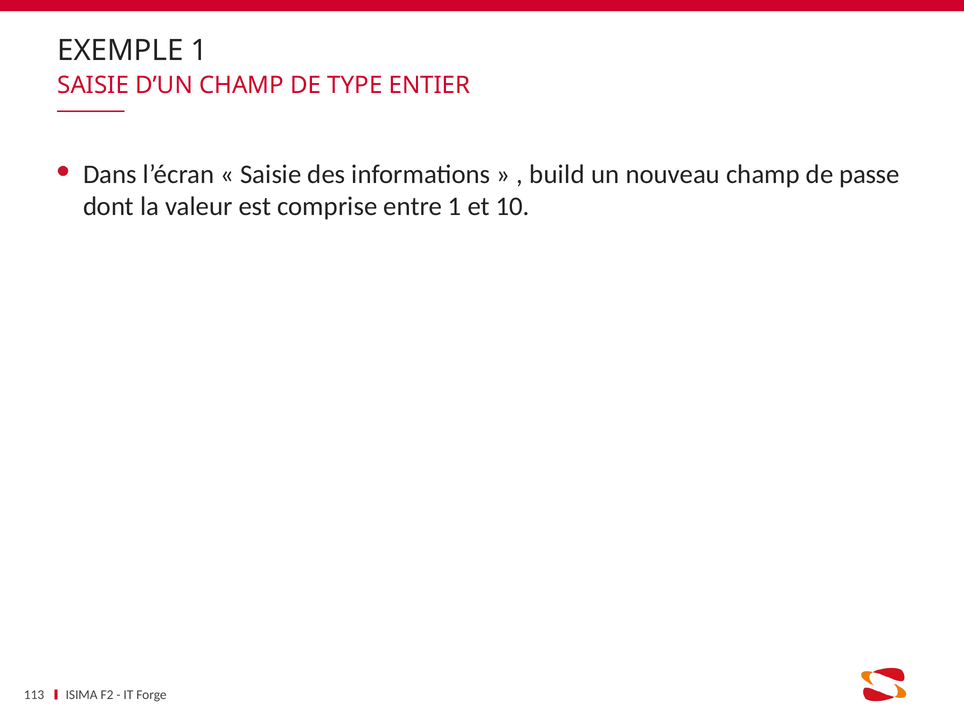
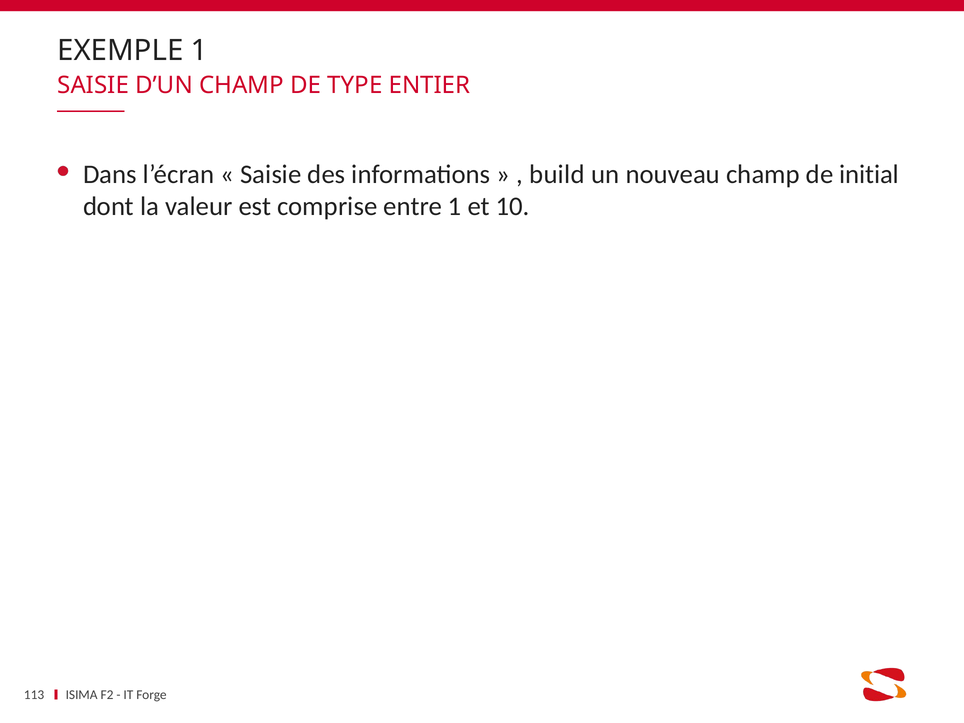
passe: passe -> initial
